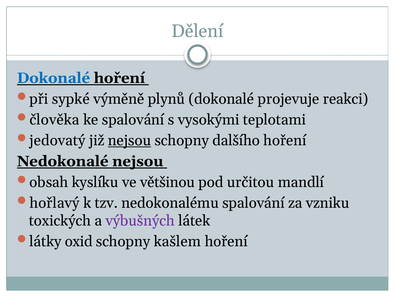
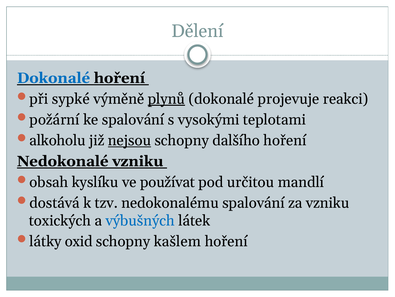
plynů underline: none -> present
člověka: člověka -> požární
jedovatý: jedovatý -> alkoholu
Nedokonalé nejsou: nejsou -> vzniku
většinou: většinou -> používat
hořlavý: hořlavý -> dostává
výbušných colour: purple -> blue
